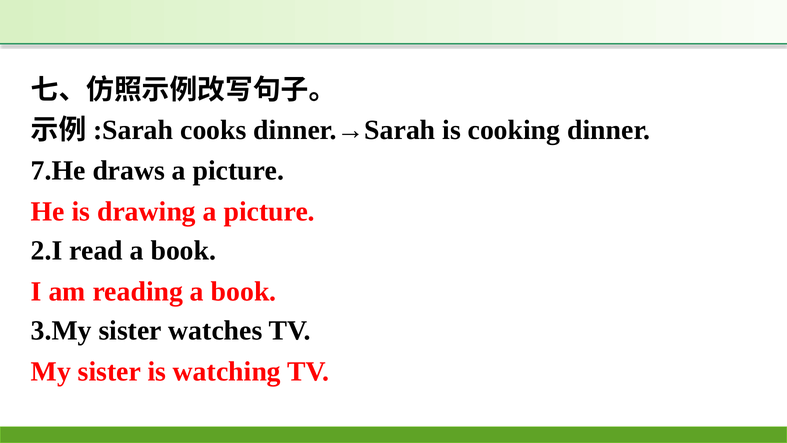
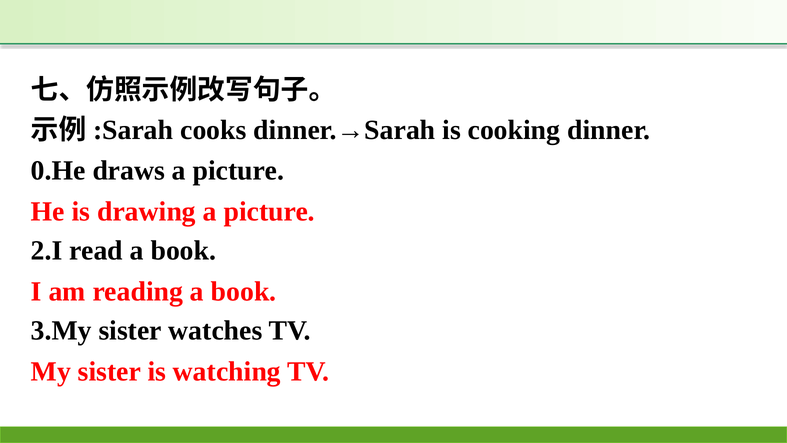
7.He: 7.He -> 0.He
